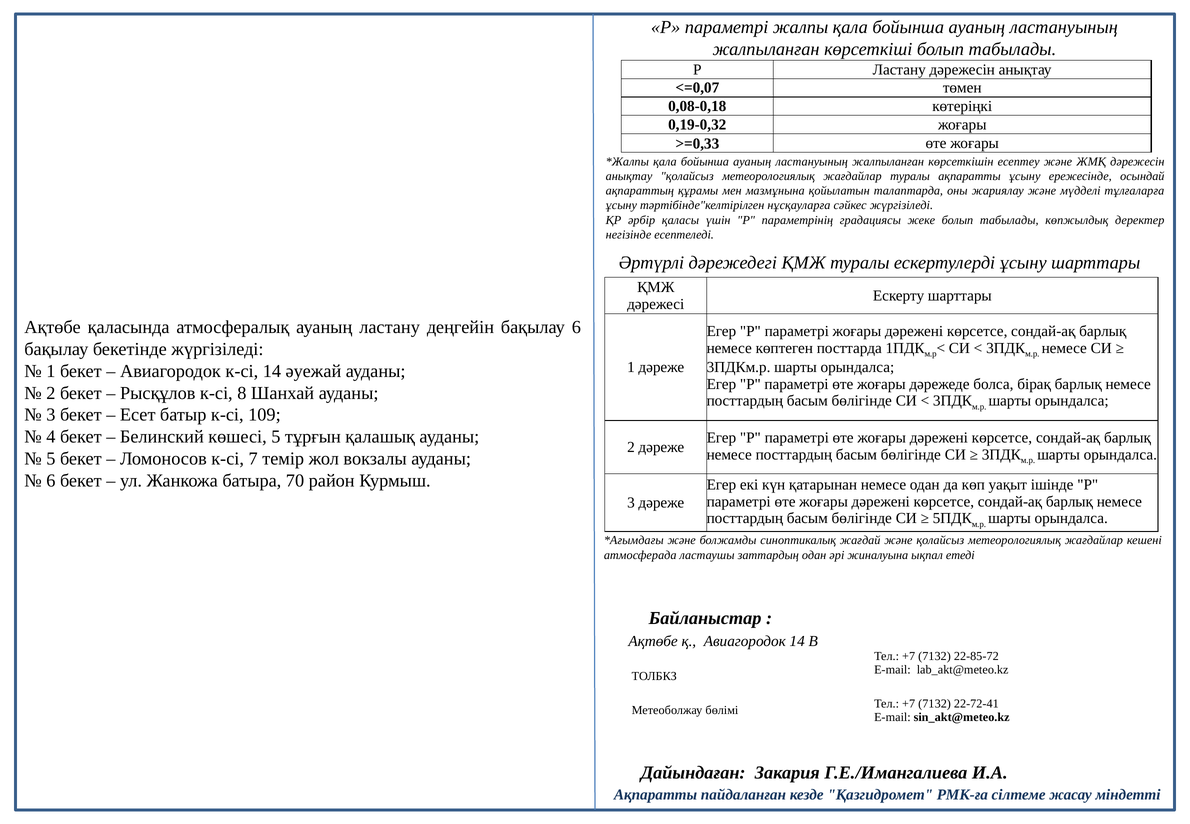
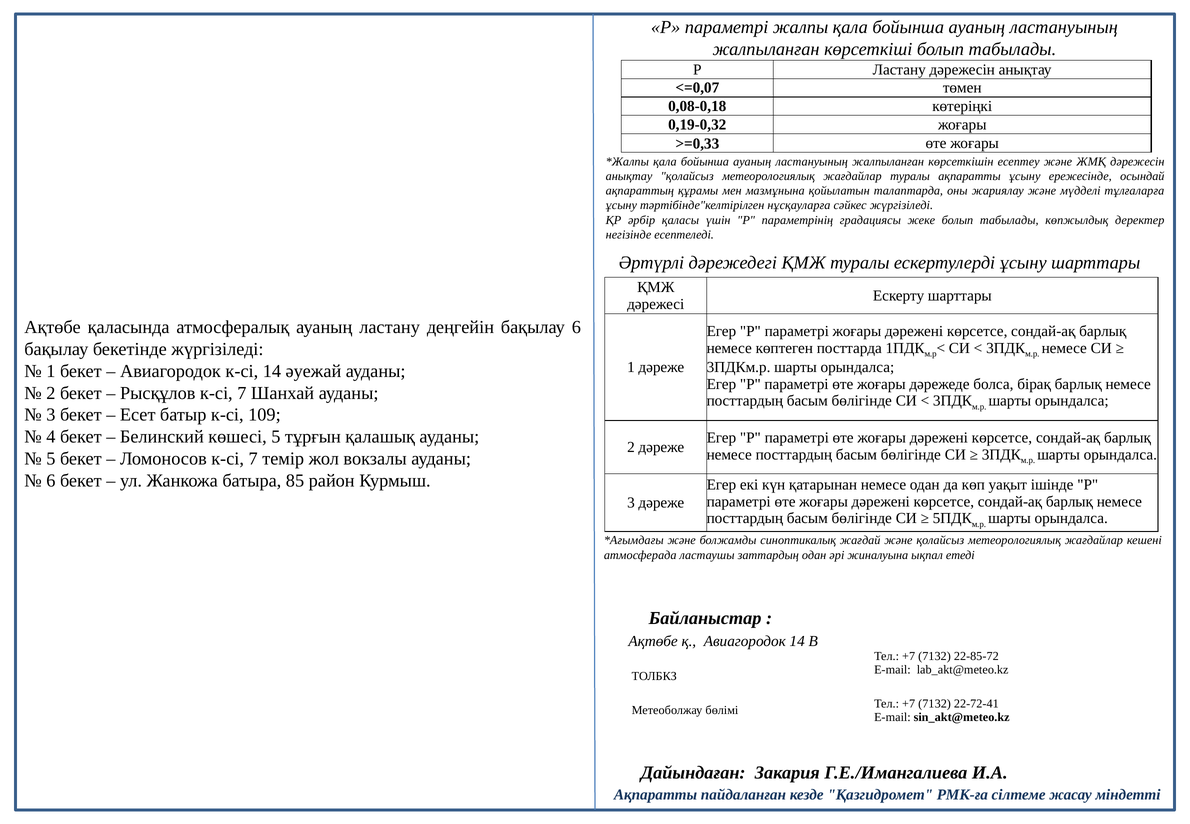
Рысқұлов к-сі 8: 8 -> 7
70: 70 -> 85
